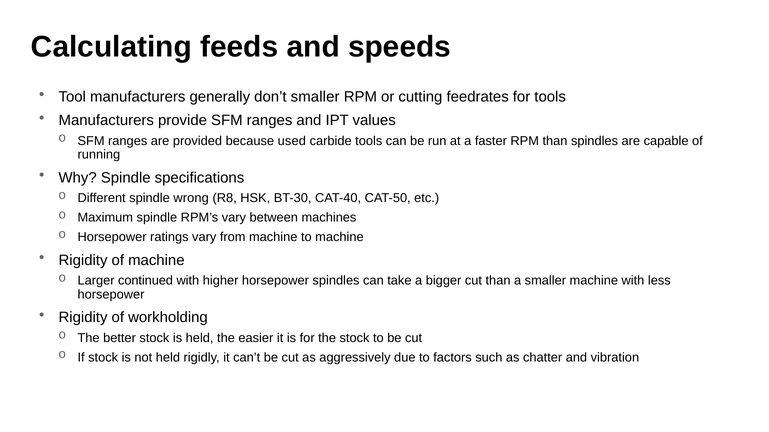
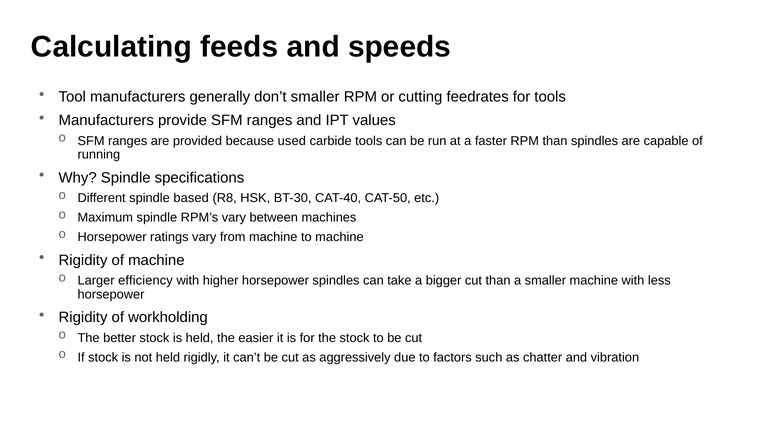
wrong: wrong -> based
continued: continued -> efficiency
